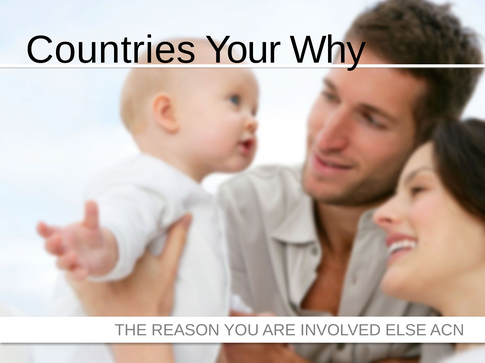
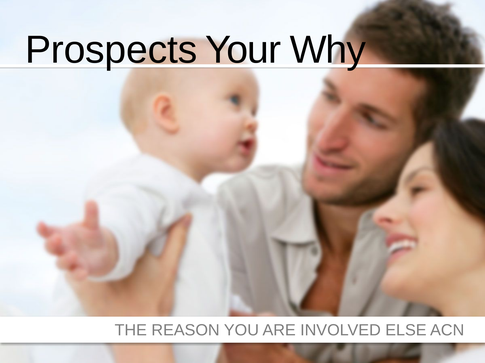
Countries: Countries -> Prospects
